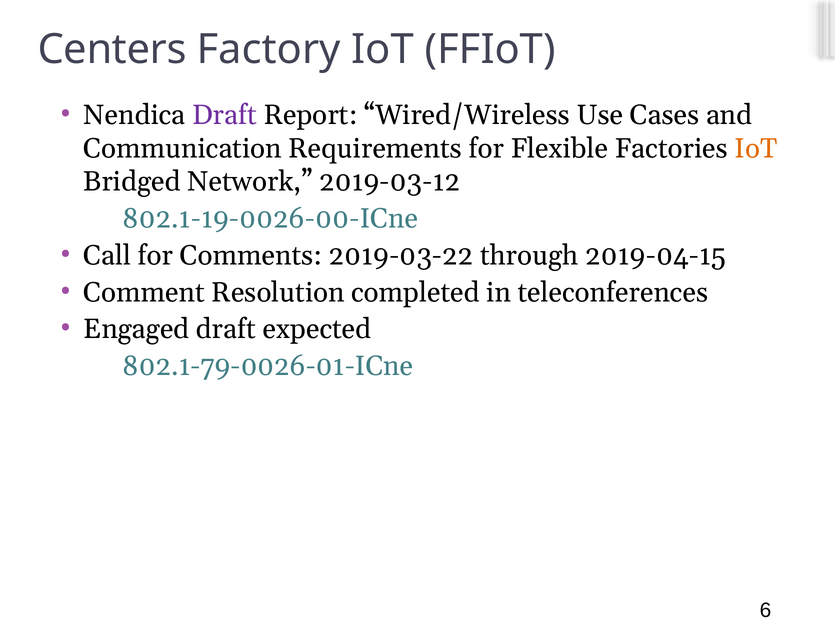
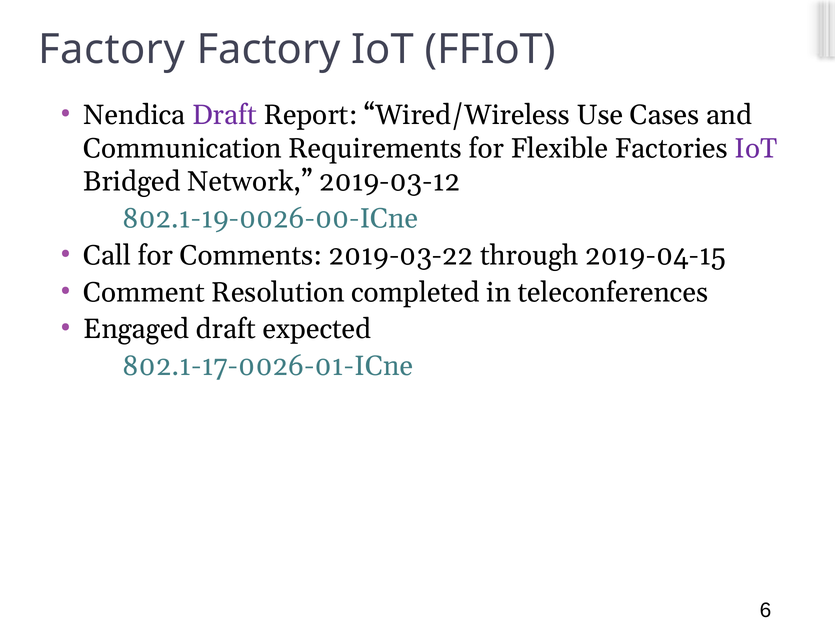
Centers at (112, 50): Centers -> Factory
IoT at (756, 148) colour: orange -> purple
802.1-79-0026-01-ICne: 802.1-79-0026-01-ICne -> 802.1-17-0026-01-ICne
